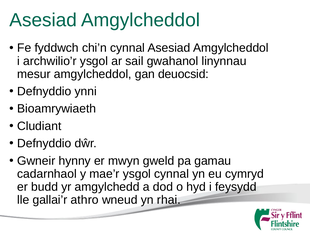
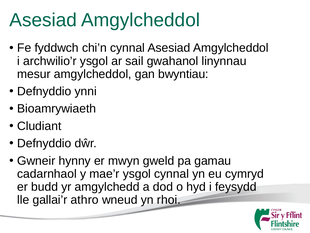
deuocsid: deuocsid -> bwyntiau
rhai: rhai -> rhoi
